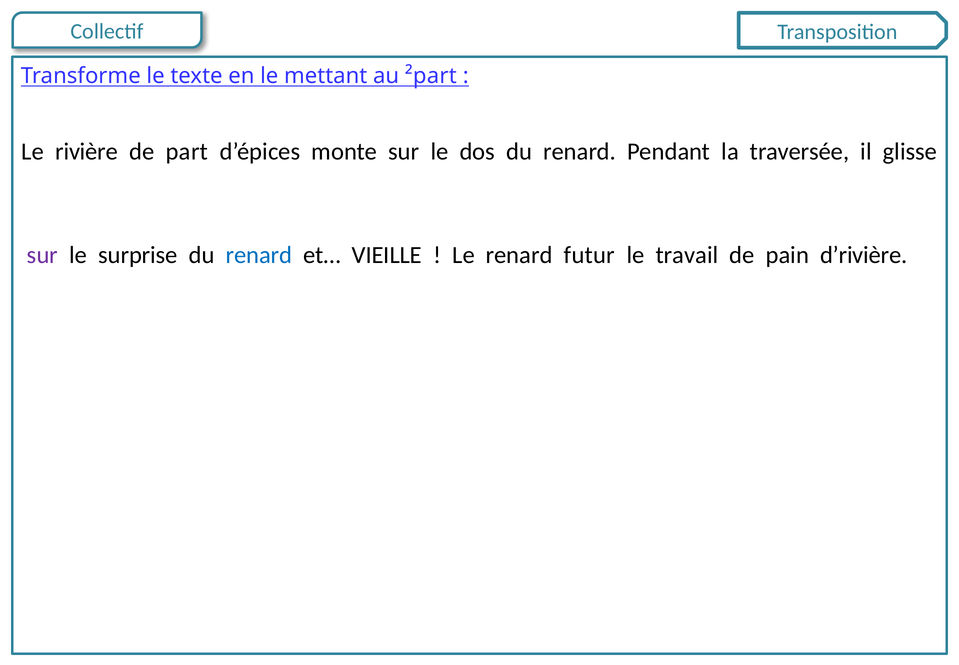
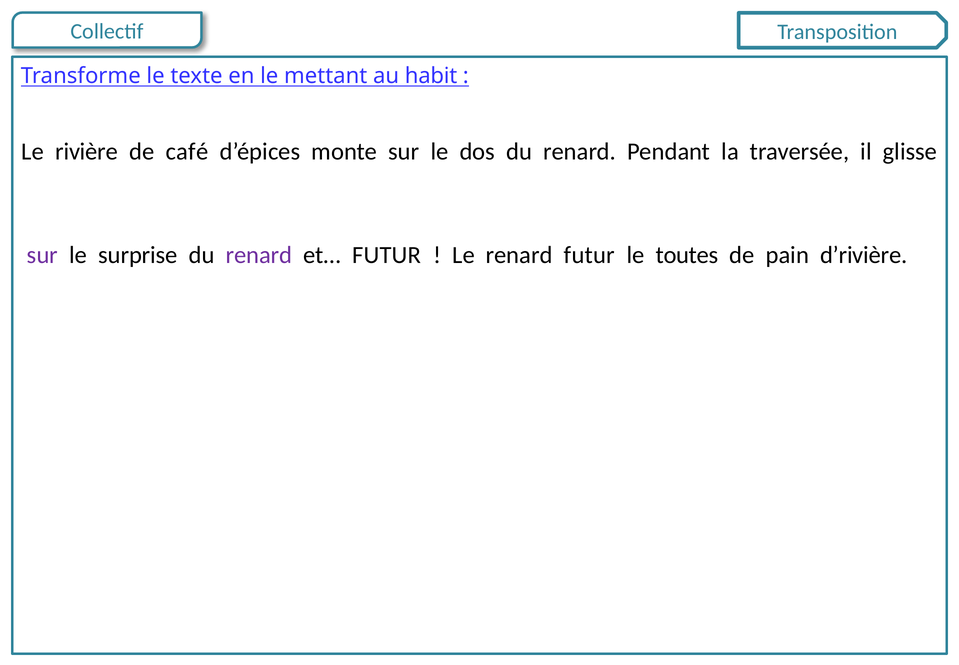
²part: ²part -> habit
part: part -> café
renard at (259, 255) colour: blue -> purple
et… VIEILLE: VIEILLE -> FUTUR
travail: travail -> toutes
